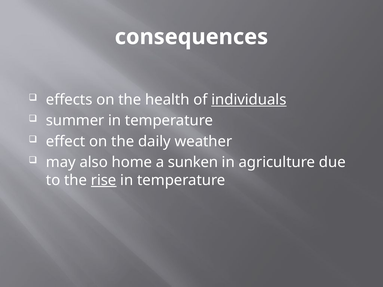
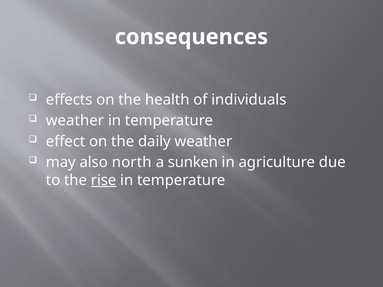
individuals underline: present -> none
summer at (75, 121): summer -> weather
home: home -> north
